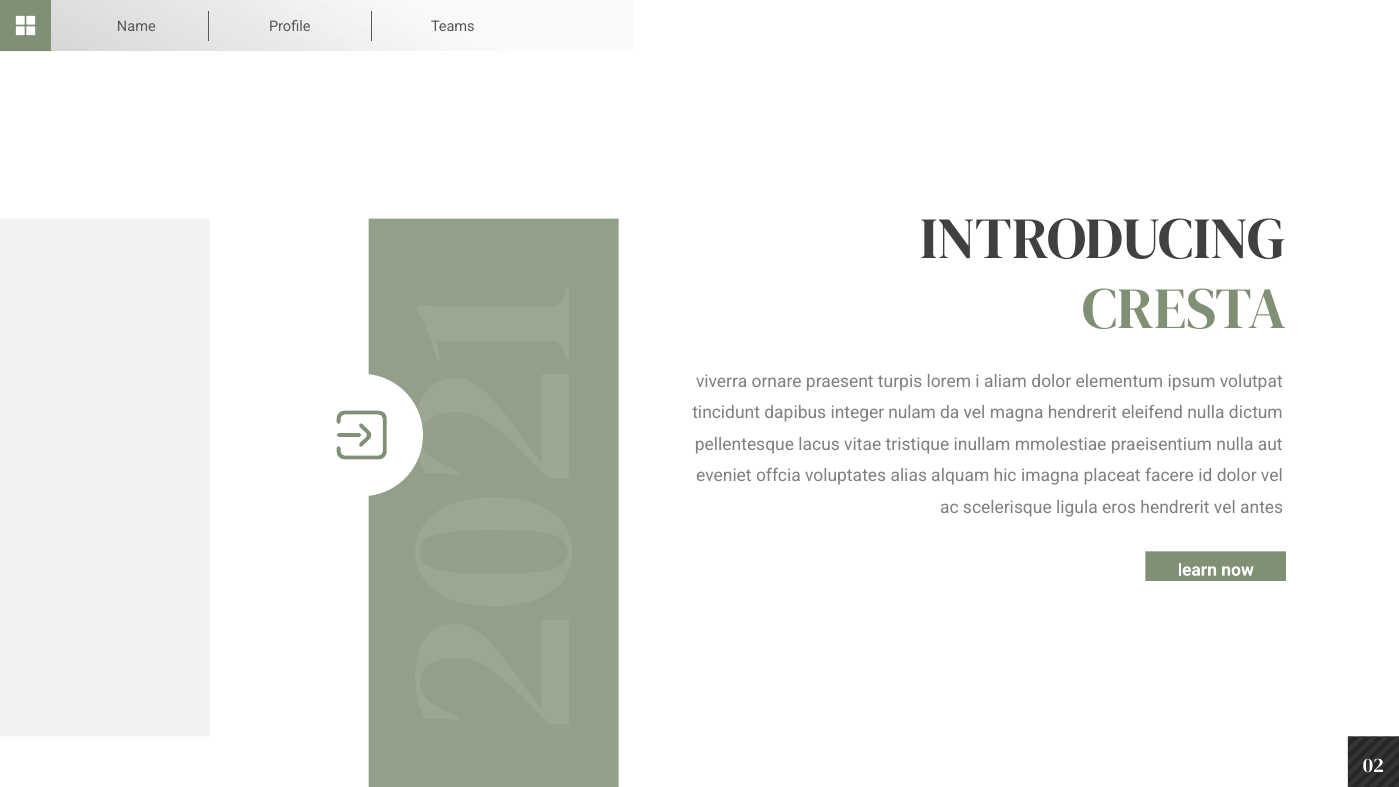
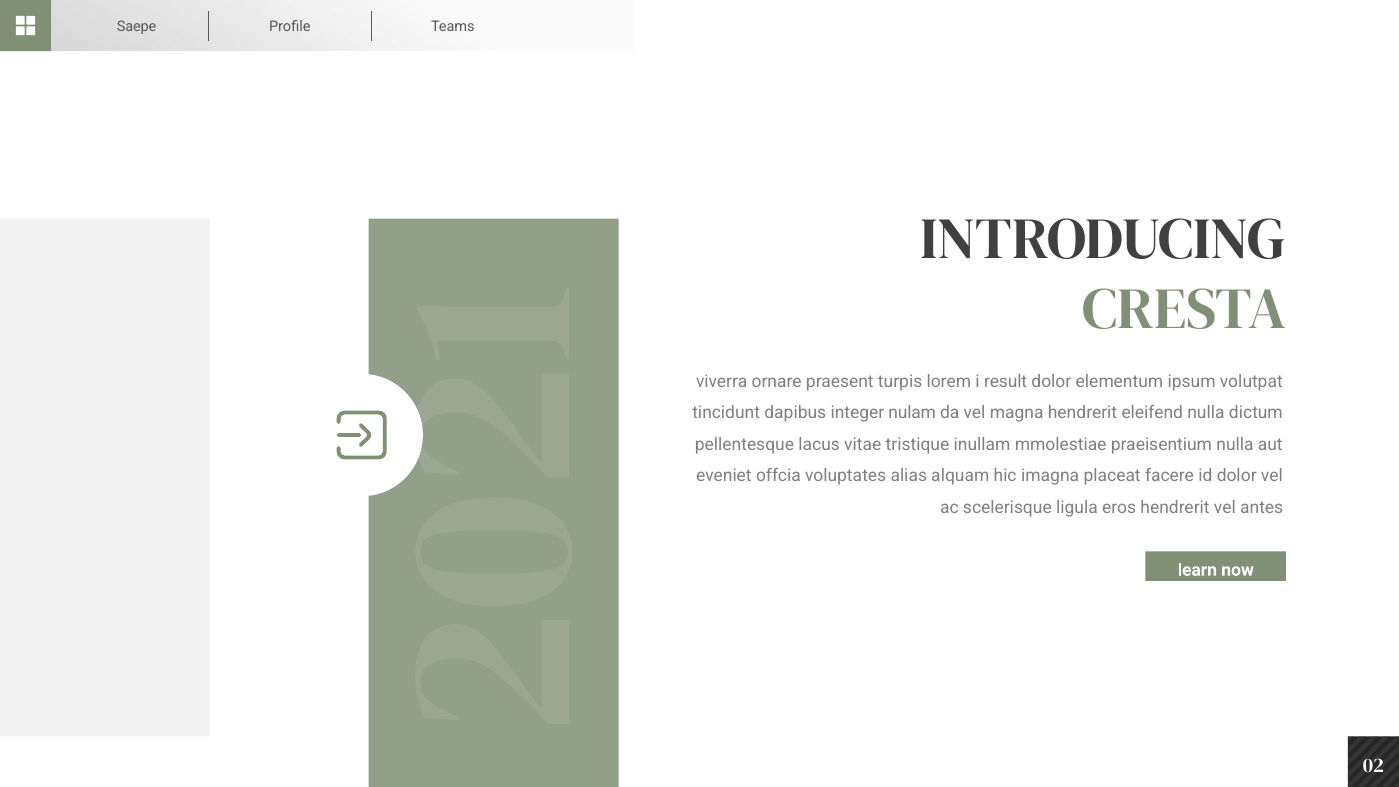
Name: Name -> Saepe
aliam: aliam -> result
